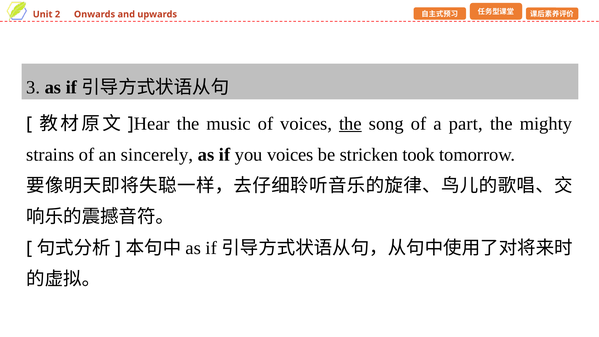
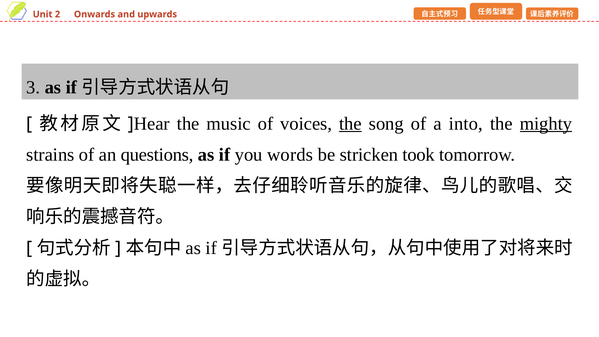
part: part -> into
mighty underline: none -> present
sincerely: sincerely -> questions
you voices: voices -> words
